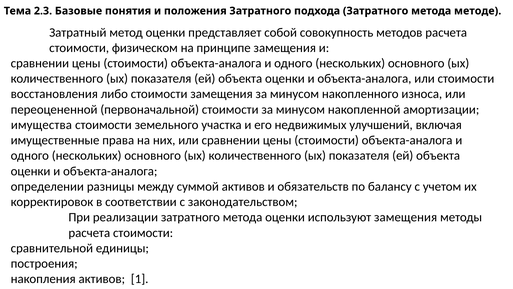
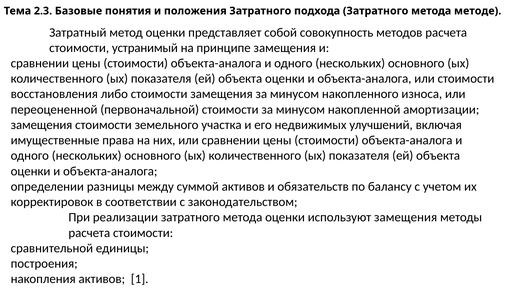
физическом: физическом -> устранимый
имущества at (41, 125): имущества -> замещения
